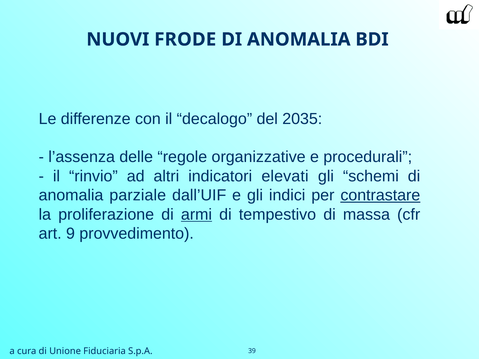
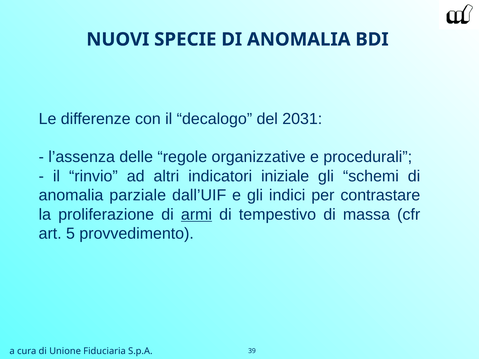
FRODE: FRODE -> SPECIE
2035: 2035 -> 2031
elevati: elevati -> iniziale
contrastare underline: present -> none
9: 9 -> 5
